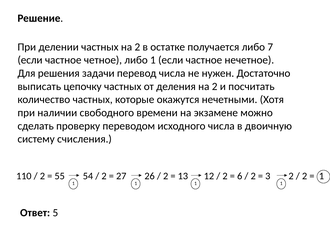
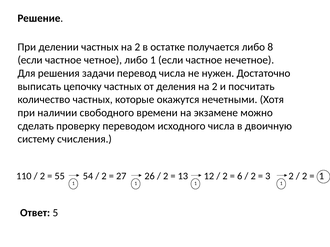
7: 7 -> 8
